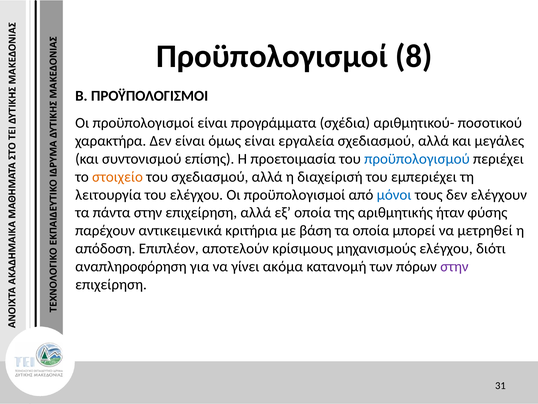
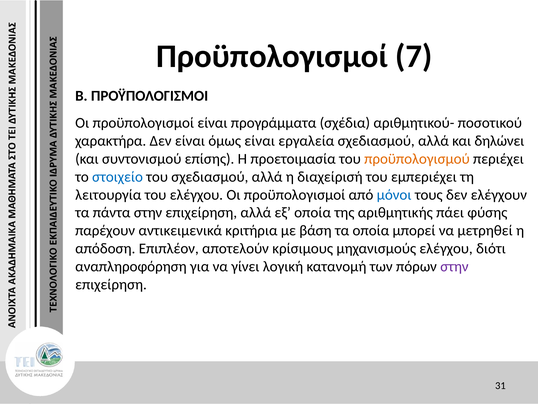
8: 8 -> 7
μεγάλες: μεγάλες -> δηλώνει
προϋπολογισμού colour: blue -> orange
στοιχείο colour: orange -> blue
ήταν: ήταν -> πάει
ακόμα: ακόμα -> λογική
